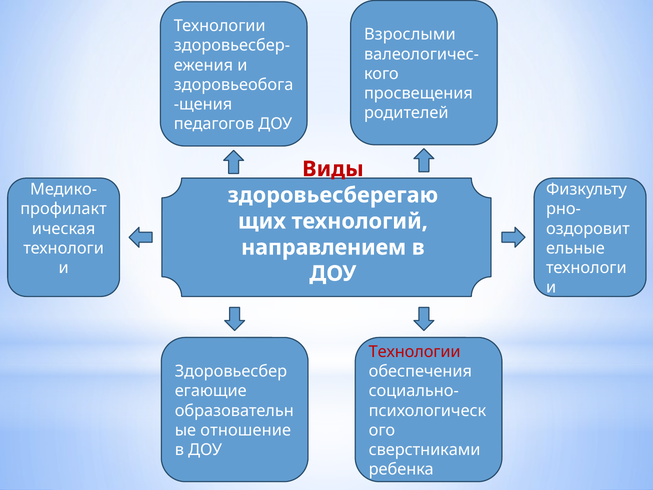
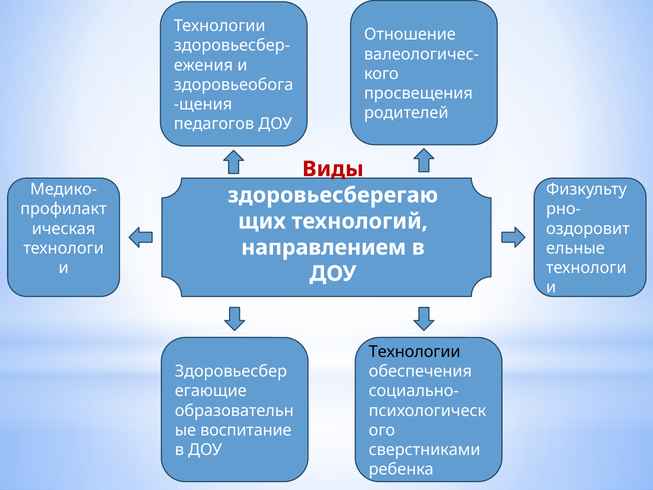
Взрослыми: Взрослыми -> Отношение
Технологии at (415, 352) colour: red -> black
отношение: отношение -> воспитание
